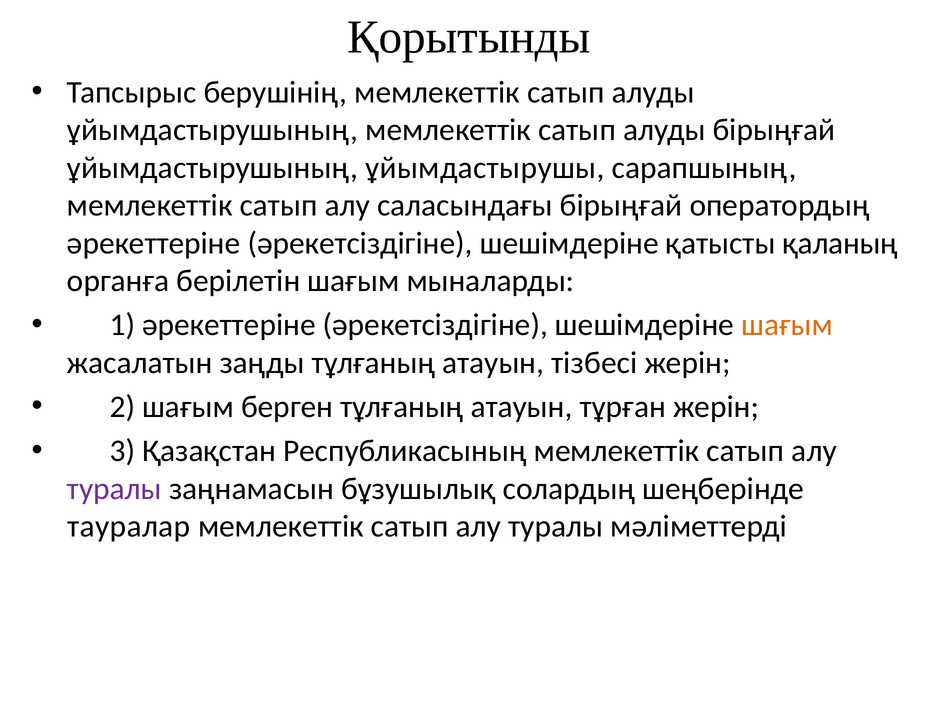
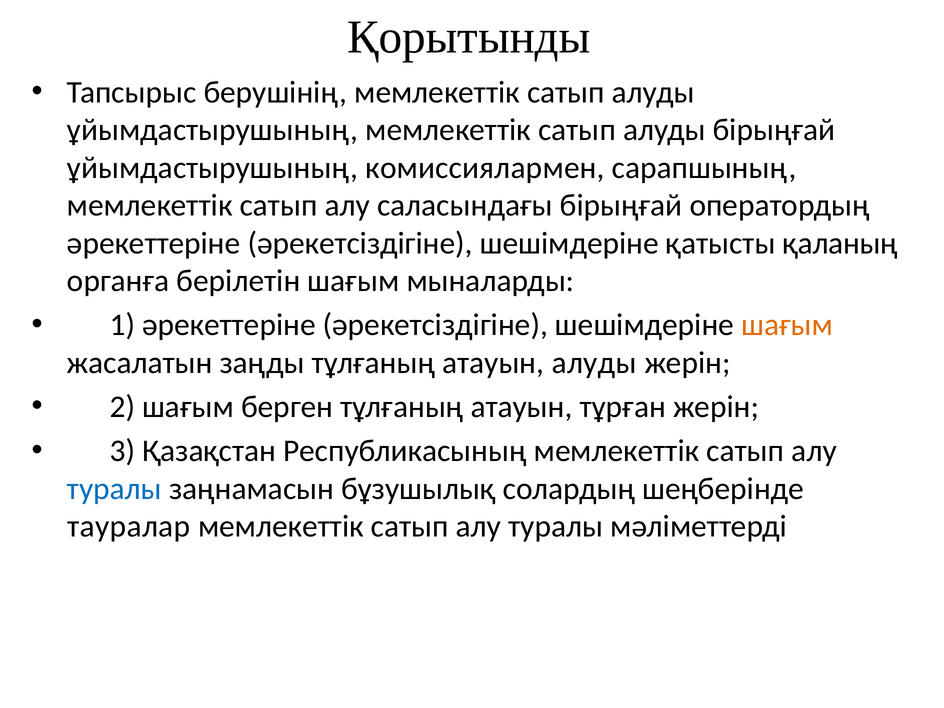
ұйымдастырушы: ұйымдастырушы -> комиссиялармен
атауын тізбесі: тізбесі -> алуды
туралы at (114, 489) colour: purple -> blue
